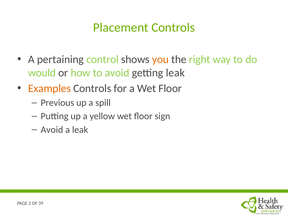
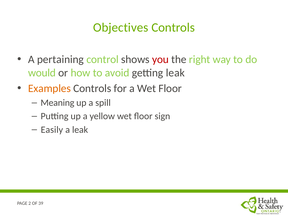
Placement: Placement -> Objectives
you colour: orange -> red
Previous: Previous -> Meaning
Avoid at (52, 130): Avoid -> Easily
